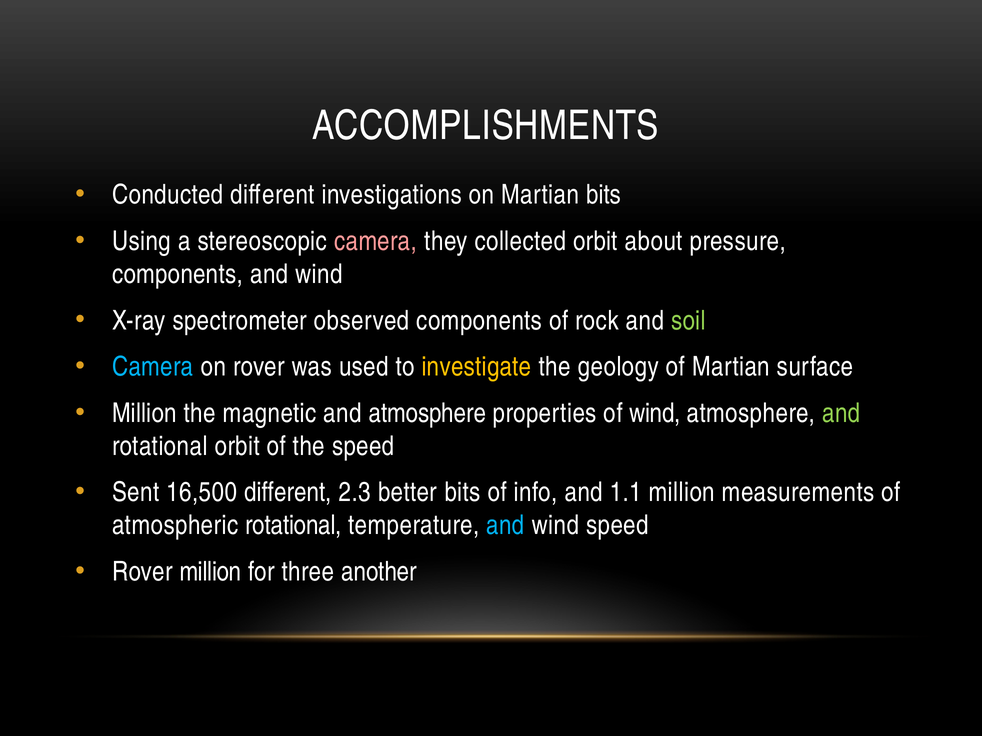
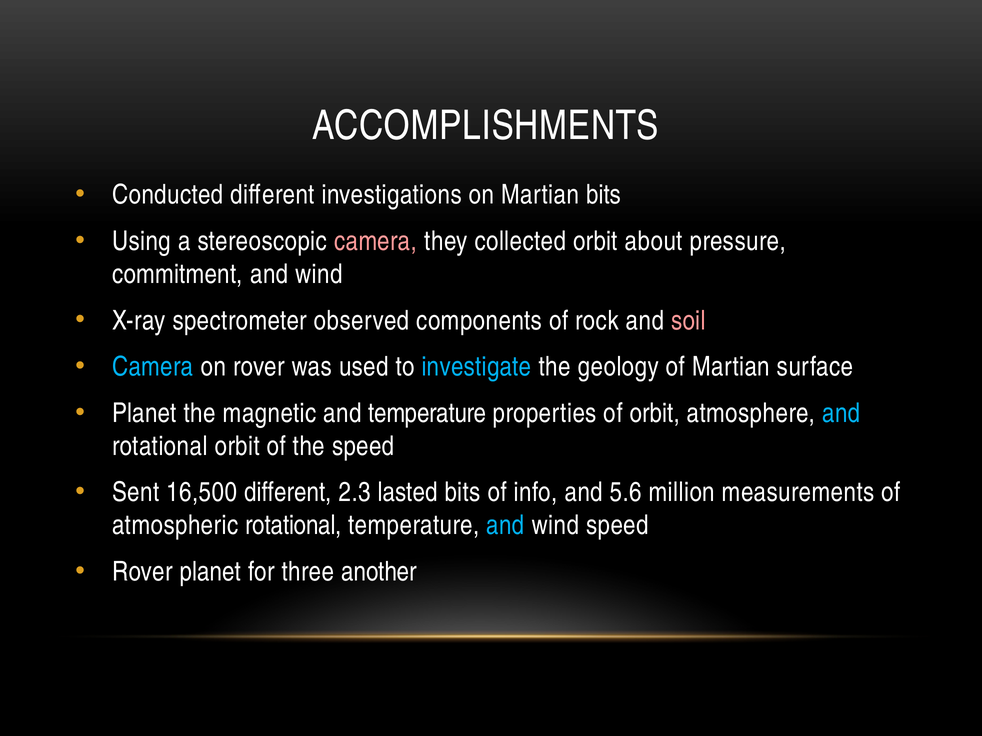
components at (177, 274): components -> commitment
soil colour: light green -> pink
investigate colour: yellow -> light blue
Million at (144, 414): Million -> Planet
and atmosphere: atmosphere -> temperature
of wind: wind -> orbit
and at (841, 414) colour: light green -> light blue
better: better -> lasted
1.1: 1.1 -> 5.6
Rover million: million -> planet
